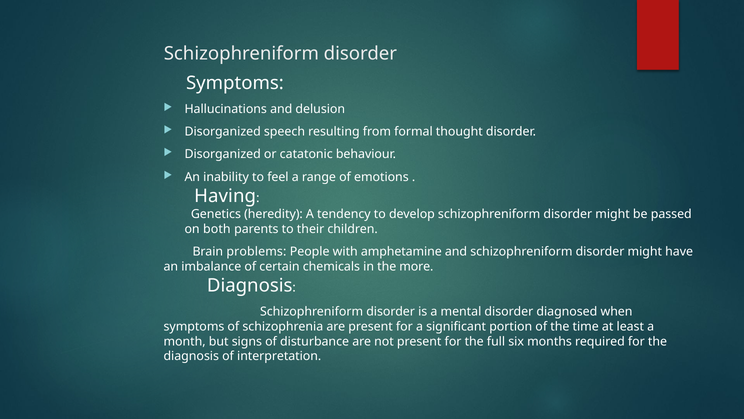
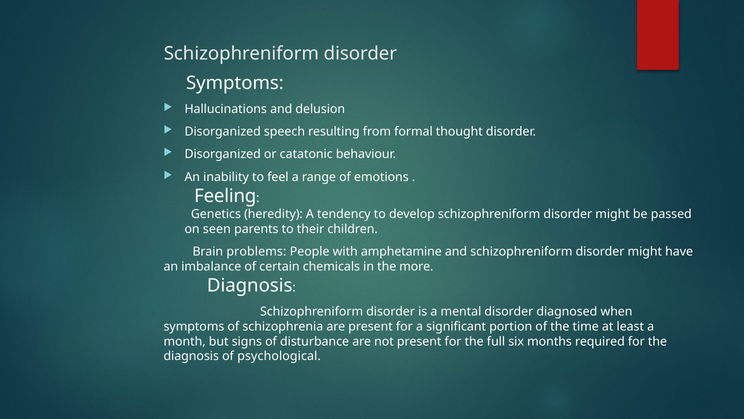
Having: Having -> Feeling
both: both -> seen
interpretation: interpretation -> psychological
